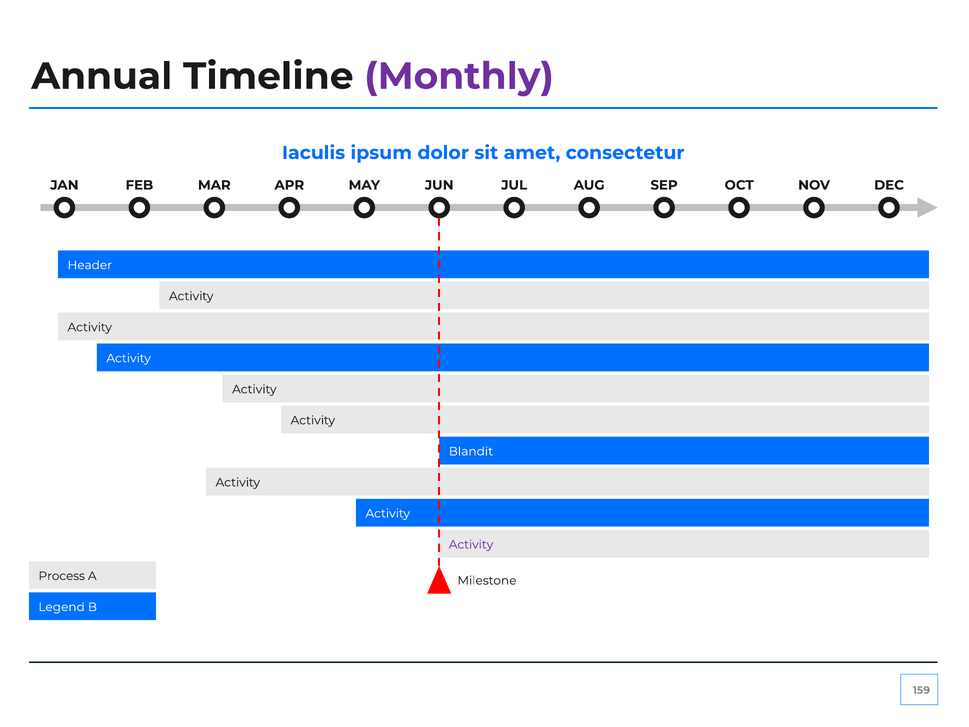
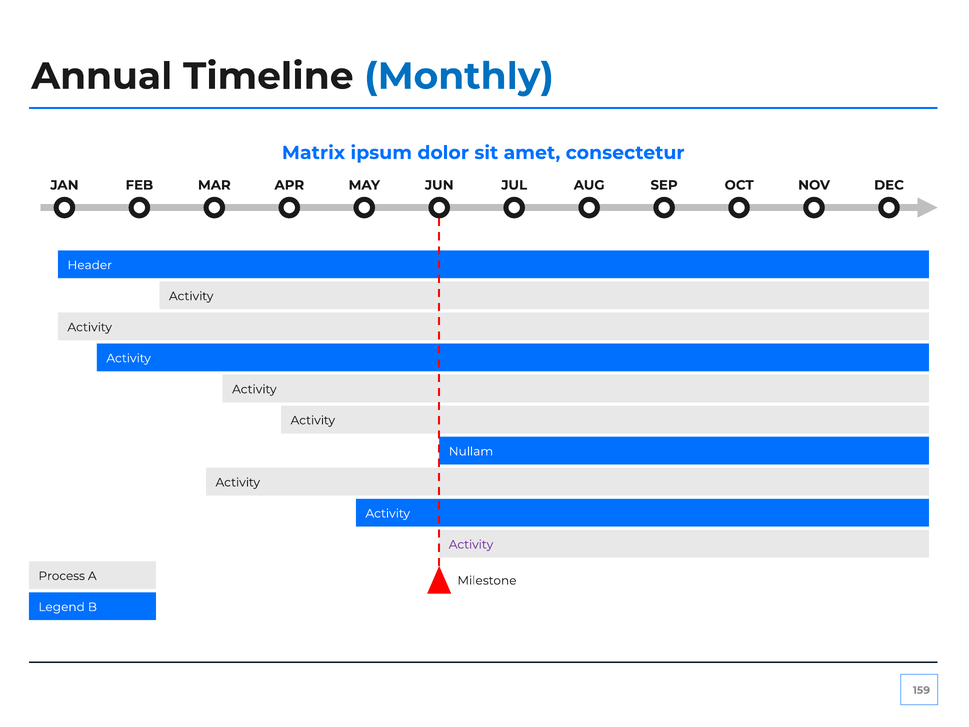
Monthly colour: purple -> blue
Iaculis: Iaculis -> Matrix
Blandit: Blandit -> Nullam
